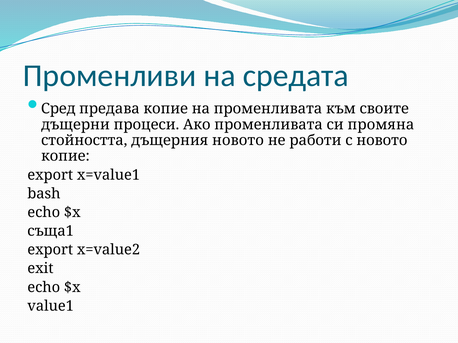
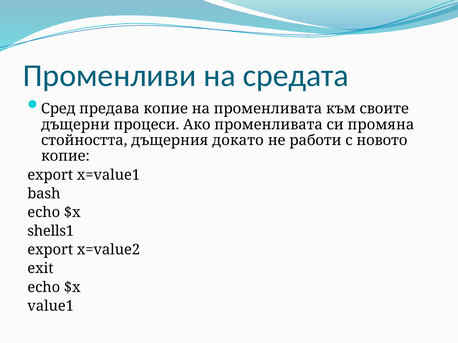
дъщерния новото: новото -> докато
съща1: съща1 -> shells1
